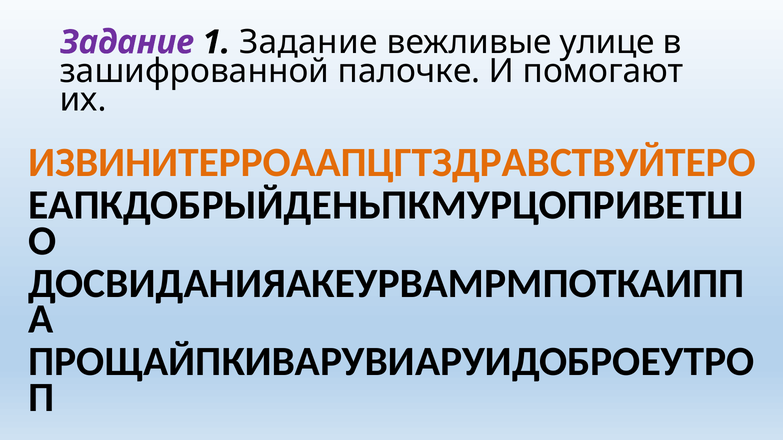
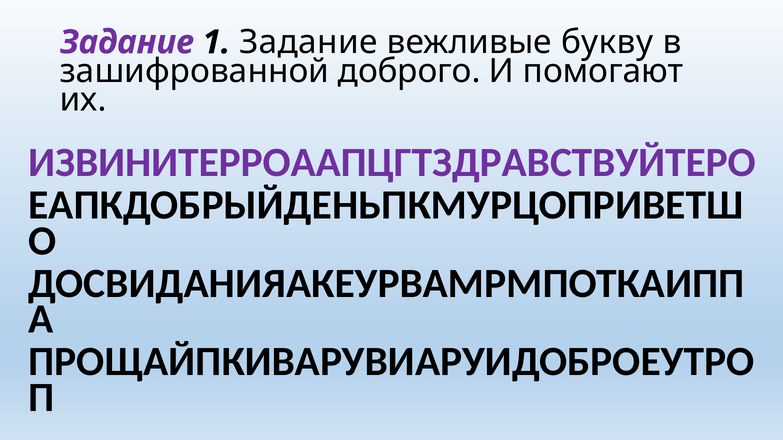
улице: улице -> букву
палочке: палочке -> доброго
ИЗВИНИТЕРРОААПЦГТЗДРАВСТВУЙТЕРО colour: orange -> purple
